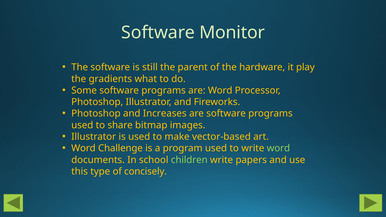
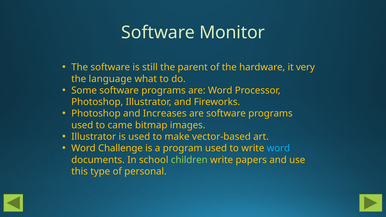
play: play -> very
gradients: gradients -> language
share: share -> came
word at (278, 148) colour: light green -> light blue
concisely: concisely -> personal
